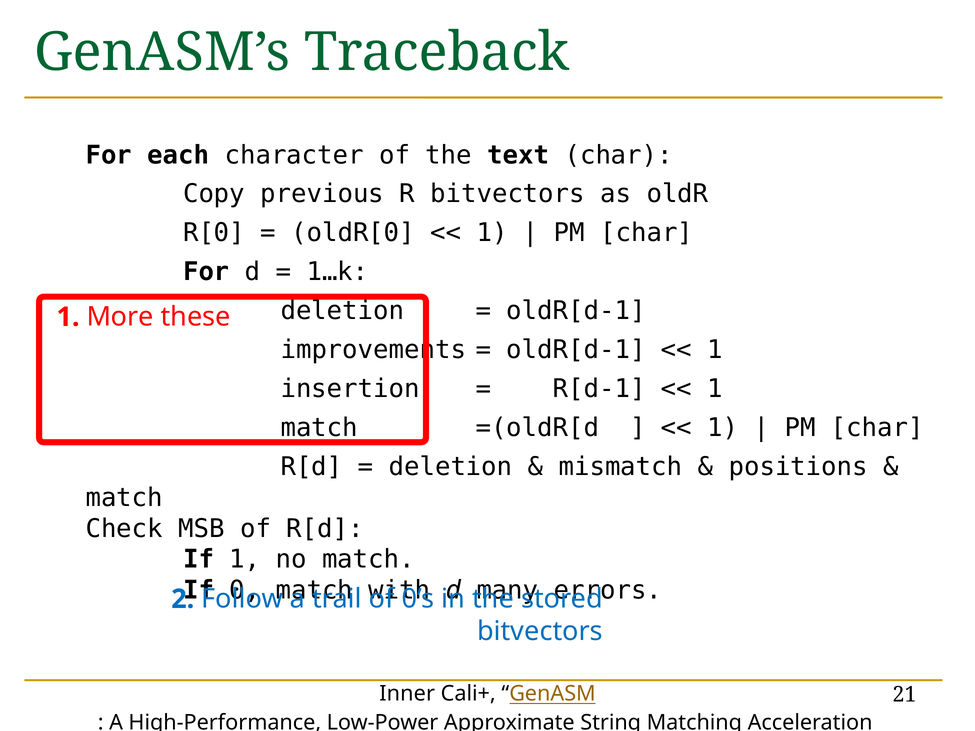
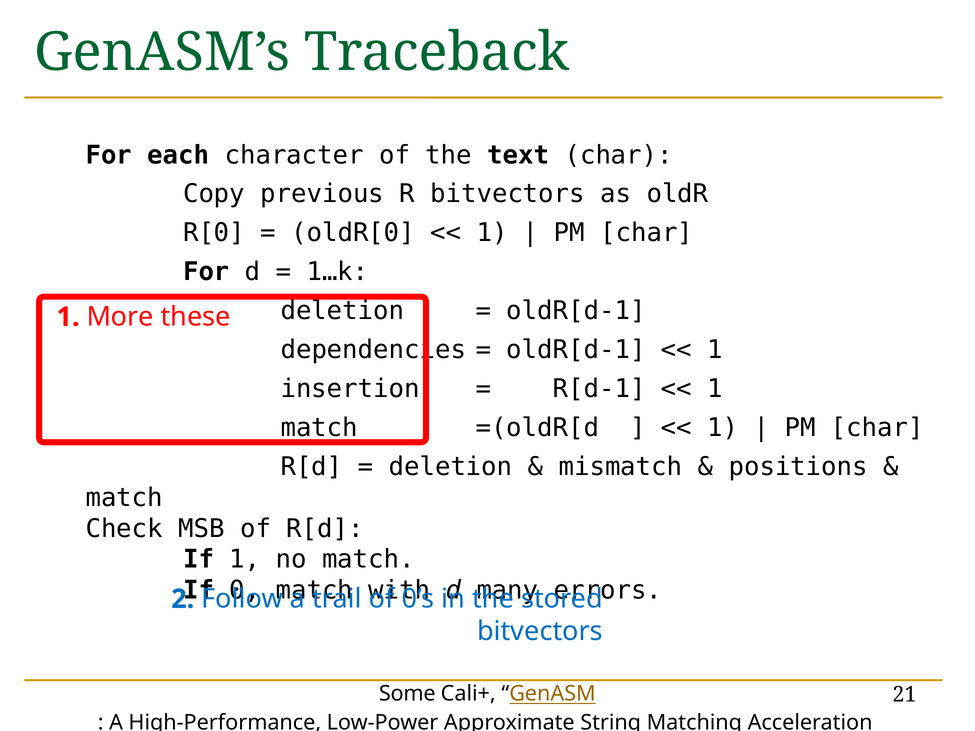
improvements: improvements -> dependencies
Inner: Inner -> Some
